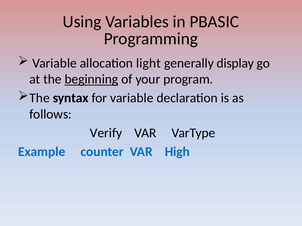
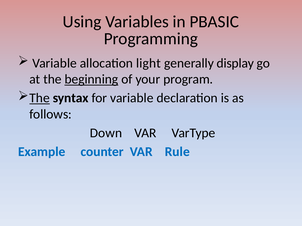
The at (40, 98) underline: none -> present
Verify: Verify -> Down
High: High -> Rule
